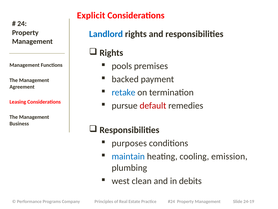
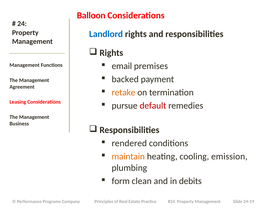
Explicit: Explicit -> Balloon
pools: pools -> email
retake colour: blue -> orange
purposes: purposes -> rendered
maintain colour: blue -> orange
west: west -> form
